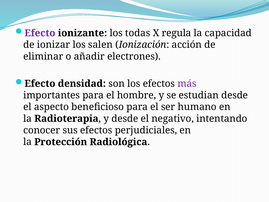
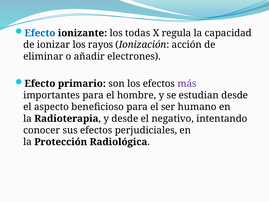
Efecto at (40, 33) colour: purple -> blue
salen: salen -> rayos
densidad: densidad -> primario
